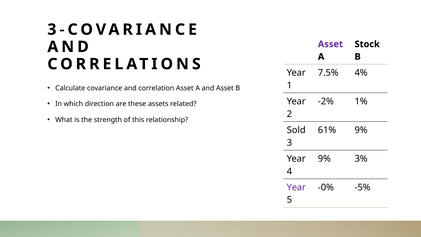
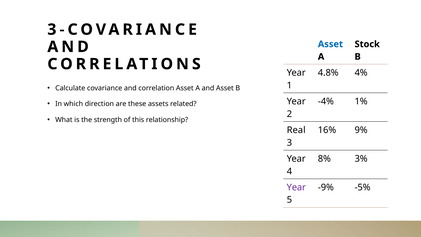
Asset at (330, 44) colour: purple -> blue
7.5%: 7.5% -> 4.8%
-2%: -2% -> -4%
Sold: Sold -> Real
61%: 61% -> 16%
9% at (324, 159): 9% -> 8%
-0%: -0% -> -9%
